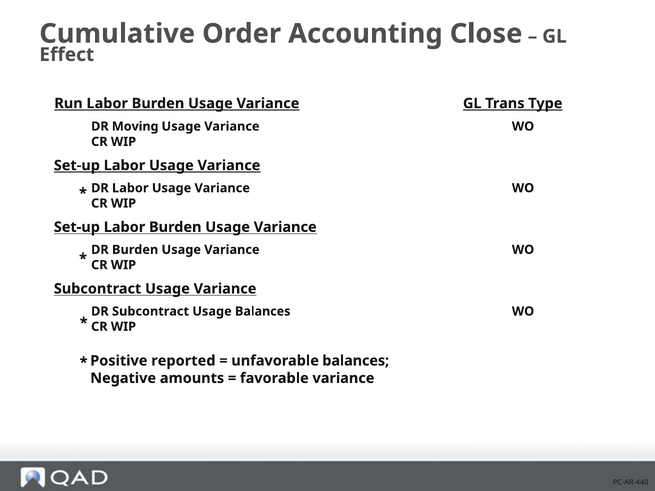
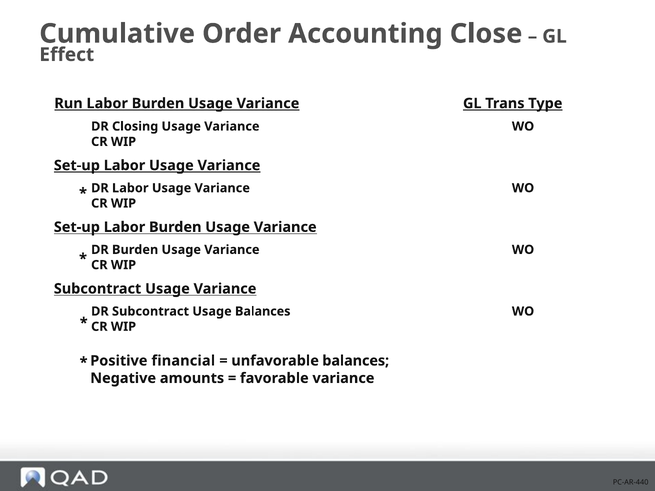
Moving: Moving -> Closing
reported: reported -> financial
